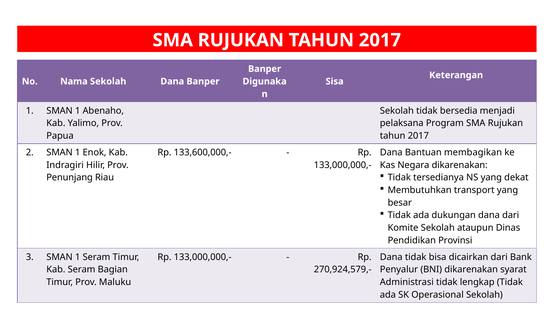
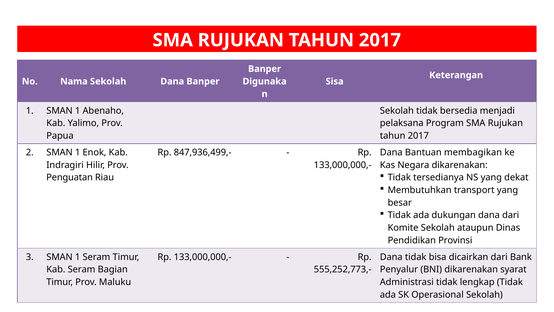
133,600,000,-: 133,600,000,- -> 847,936,499,-
Penunjang: Penunjang -> Penguatan
270,924,579,-: 270,924,579,- -> 555,252,773,-
